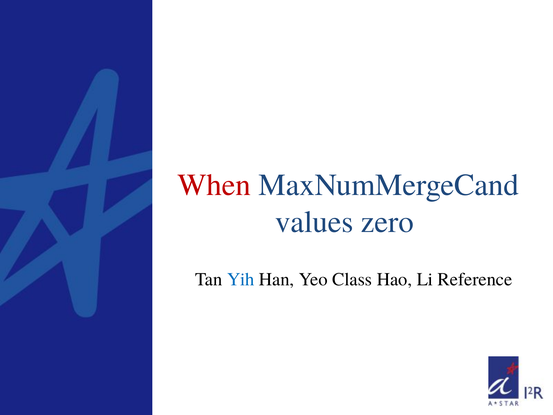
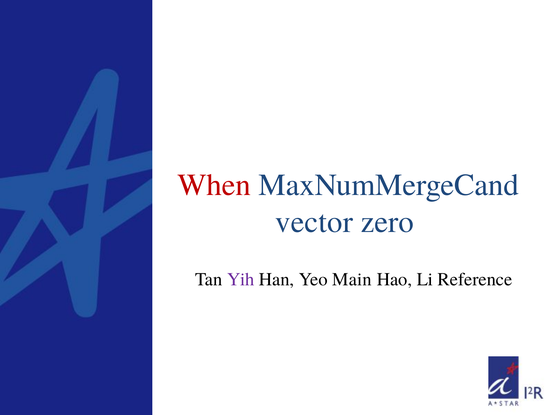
values: values -> vector
Yih colour: blue -> purple
Class: Class -> Main
